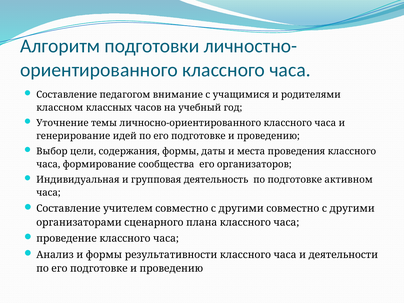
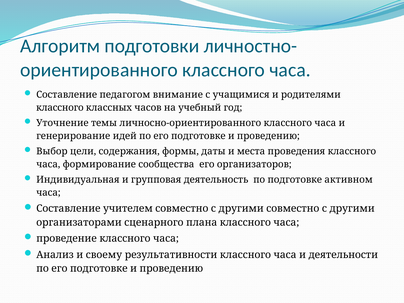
классном at (60, 108): классном -> классного
и формы: формы -> своему
